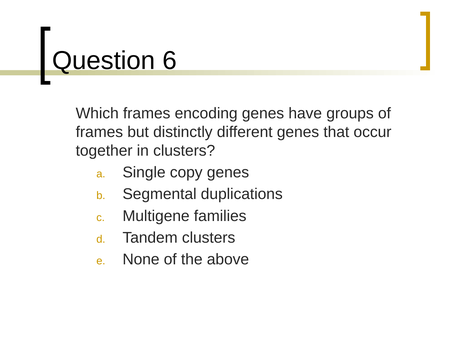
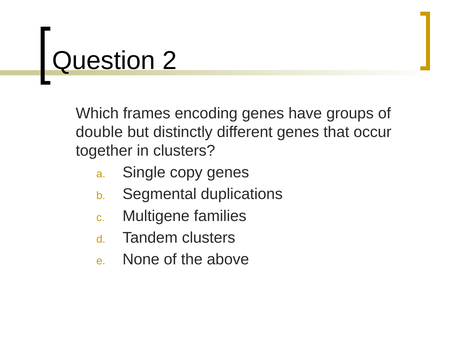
6: 6 -> 2
frames at (99, 132): frames -> double
